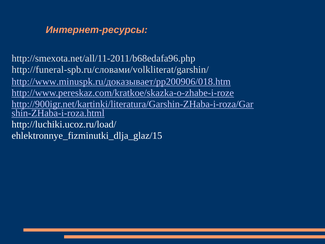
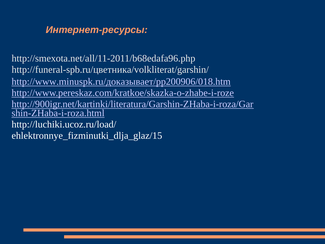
http://funeral-spb.ru/словами/volkliterat/garshin/: http://funeral-spb.ru/словами/volkliterat/garshin/ -> http://funeral-spb.ru/цветника/volkliterat/garshin/
